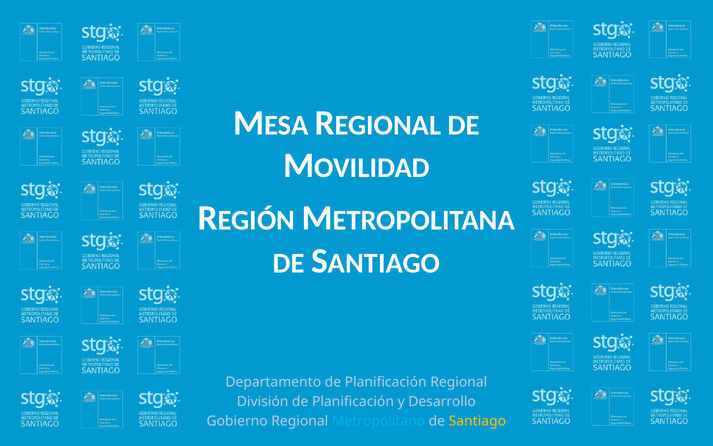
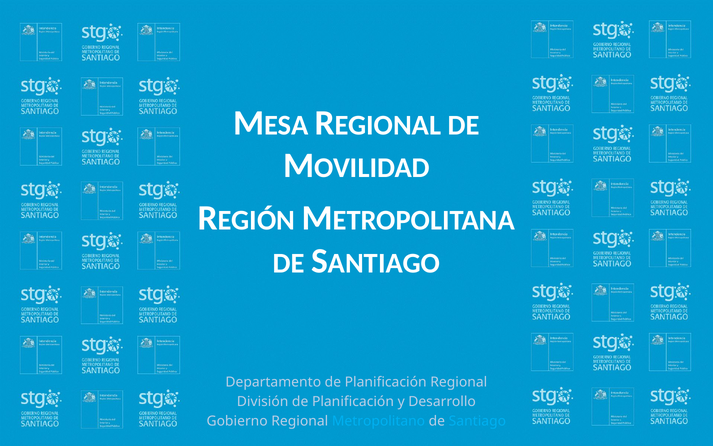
Santiago colour: yellow -> light blue
